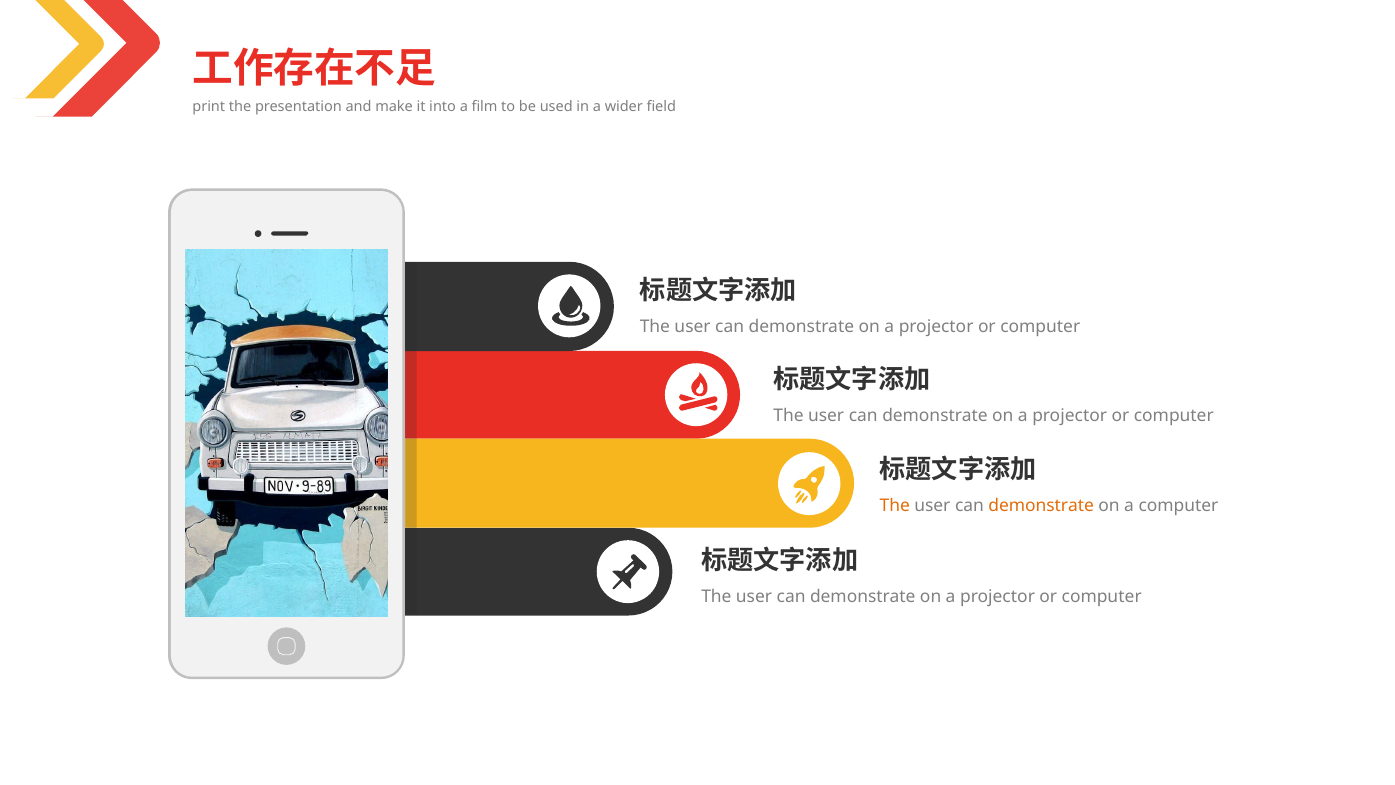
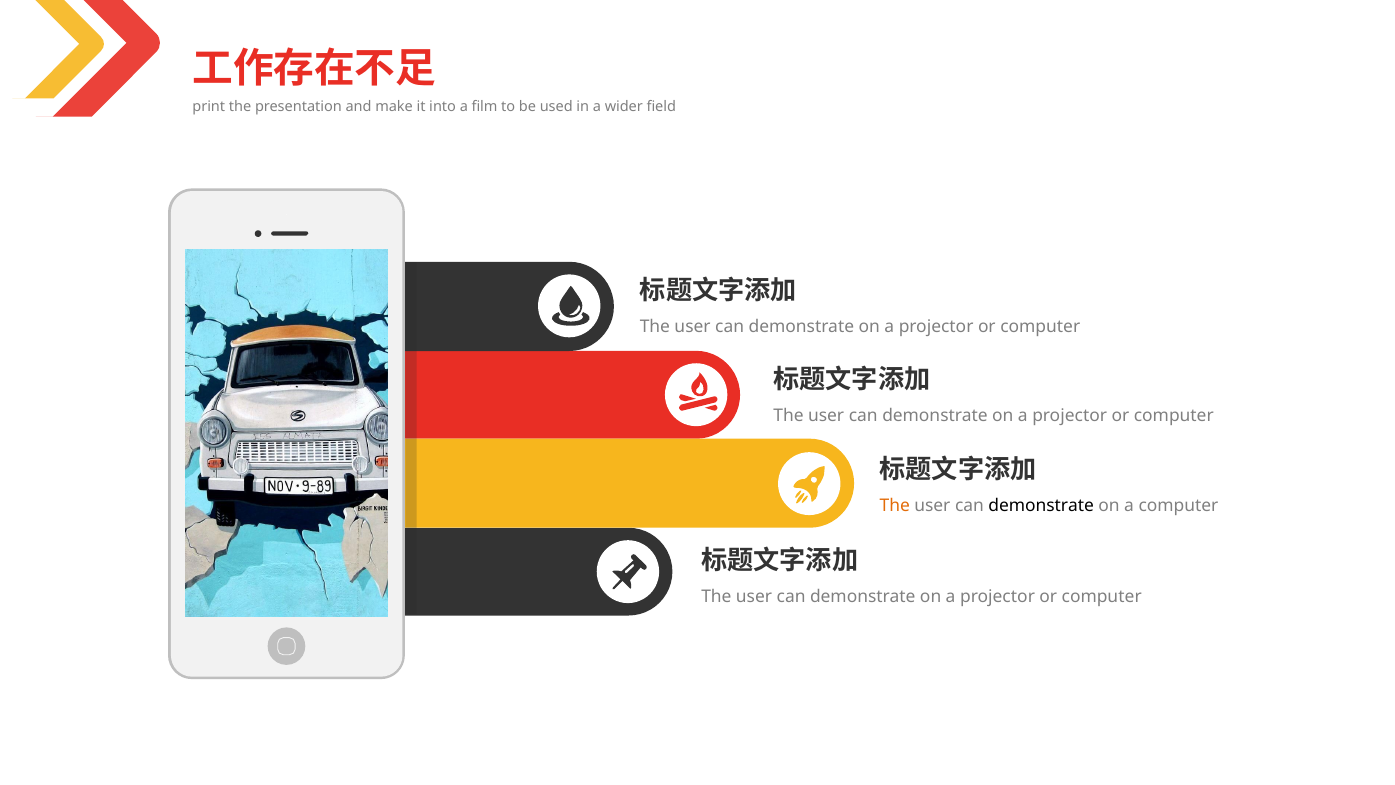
demonstrate at (1041, 505) colour: orange -> black
